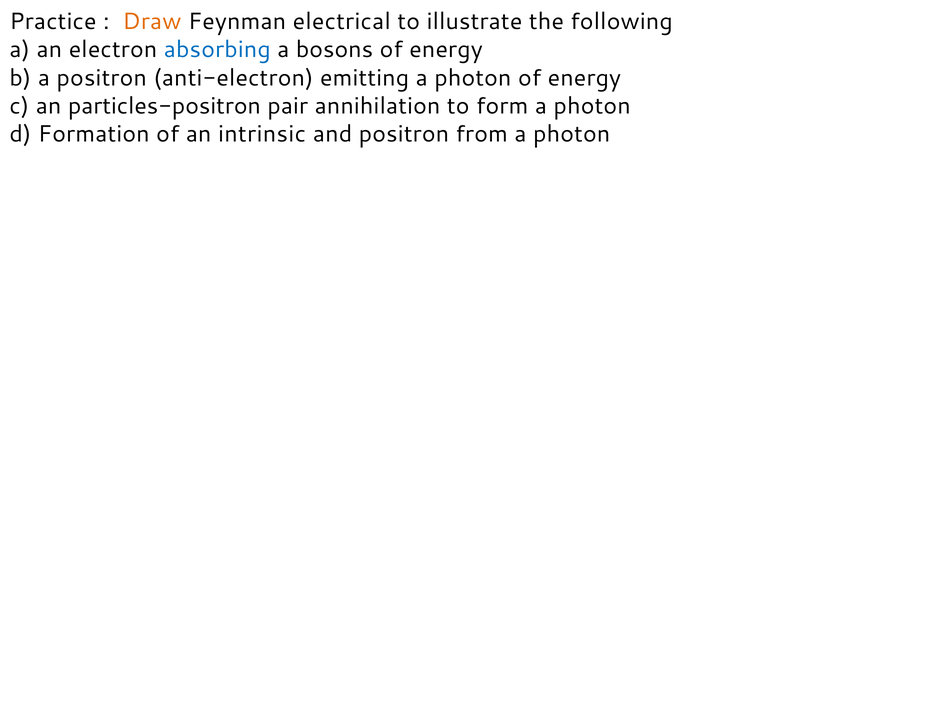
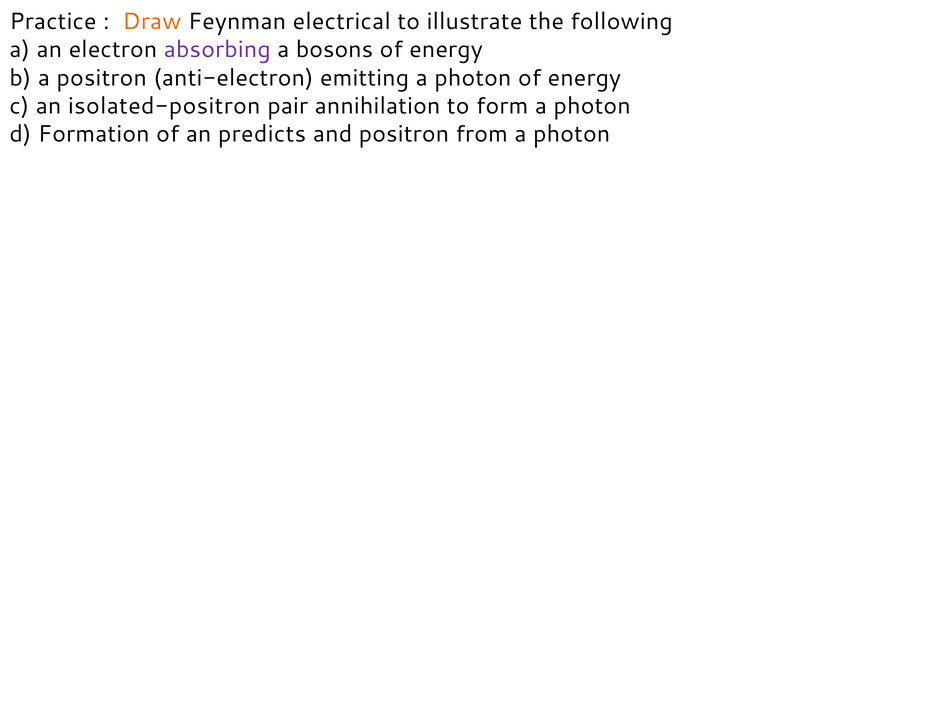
absorbing colour: blue -> purple
particles-positron: particles-positron -> isolated-positron
intrinsic: intrinsic -> predicts
